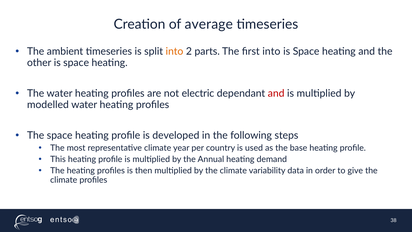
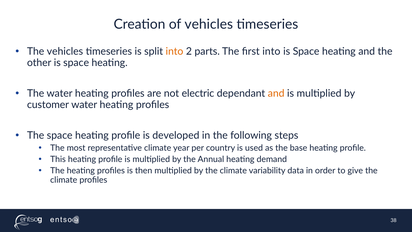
of average: average -> vehicles
The ambient: ambient -> vehicles
and at (276, 93) colour: red -> orange
modelled: modelled -> customer
